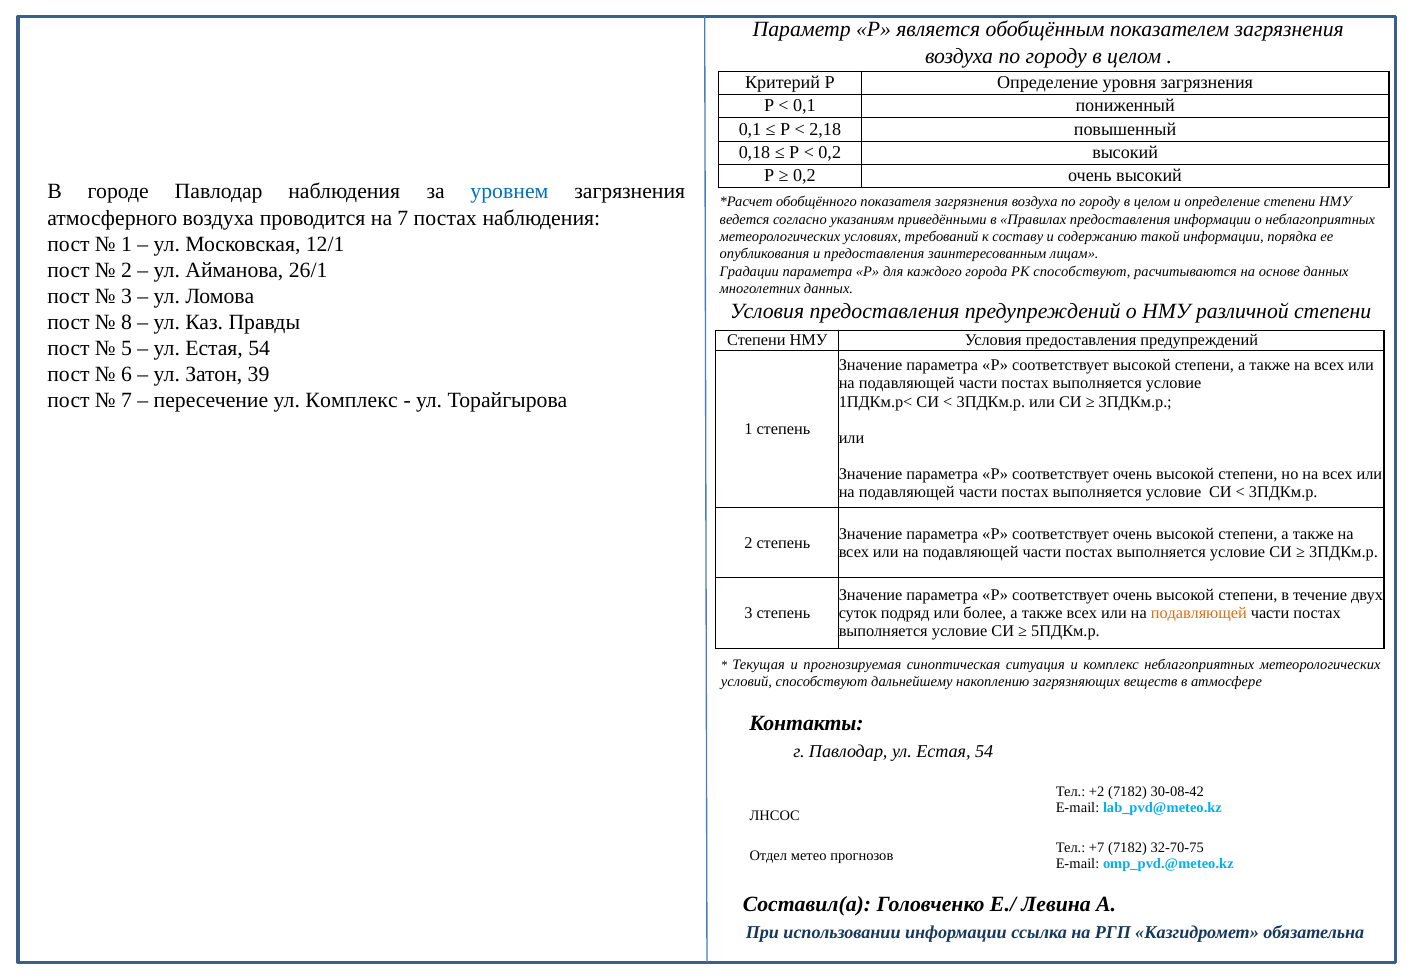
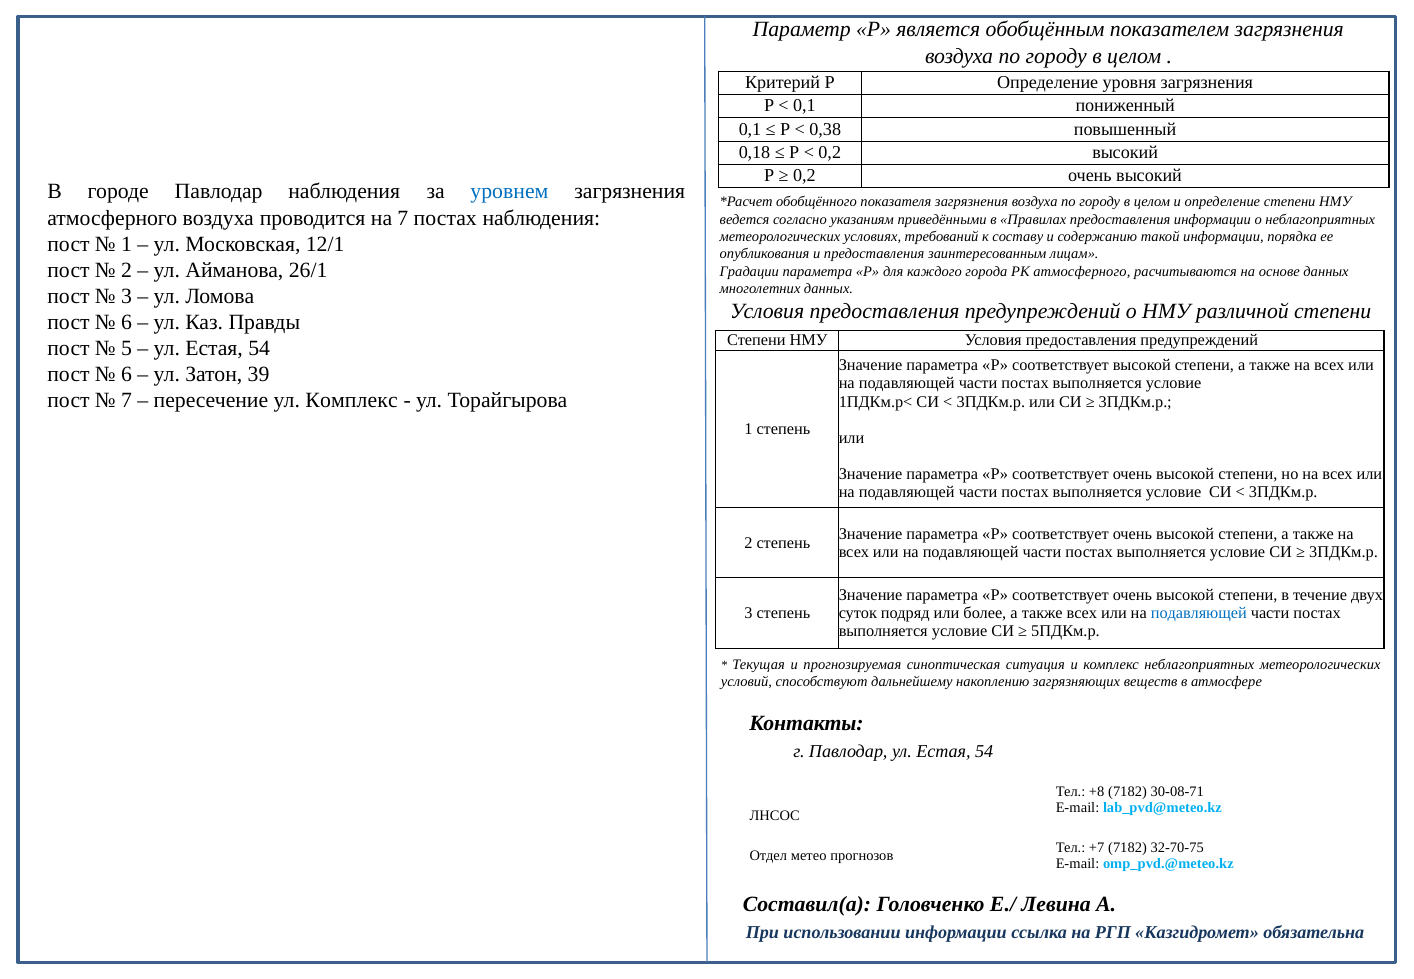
2,18: 2,18 -> 0,38
РК способствуют: способствуют -> атмосферного
8 at (127, 322): 8 -> 6
подавляющей at (1199, 613) colour: orange -> blue
+2: +2 -> +8
30-08-42: 30-08-42 -> 30-08-71
